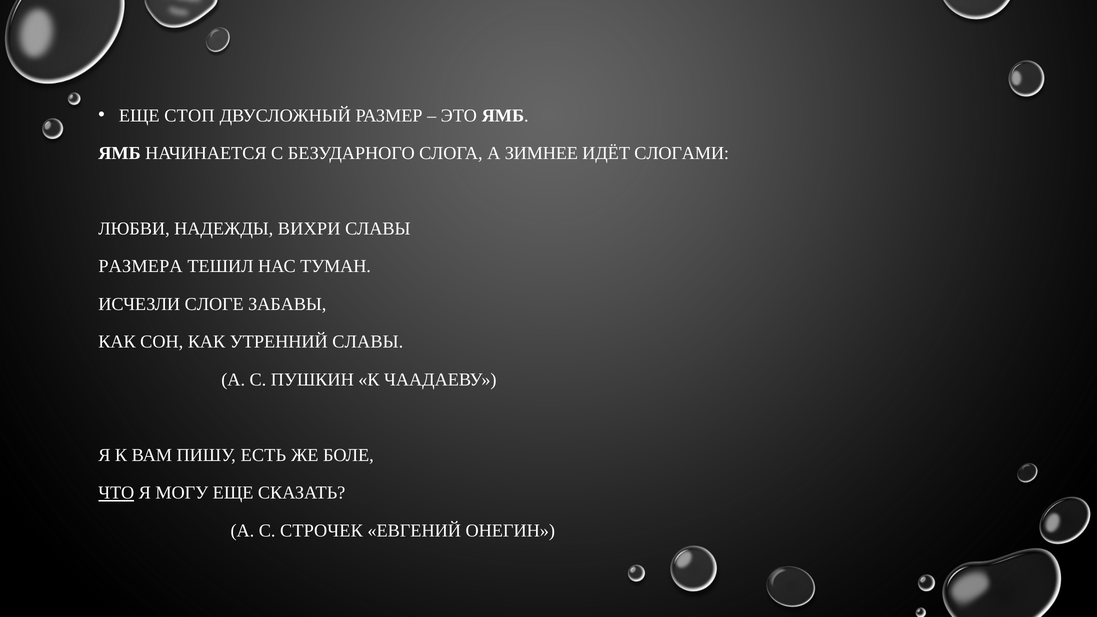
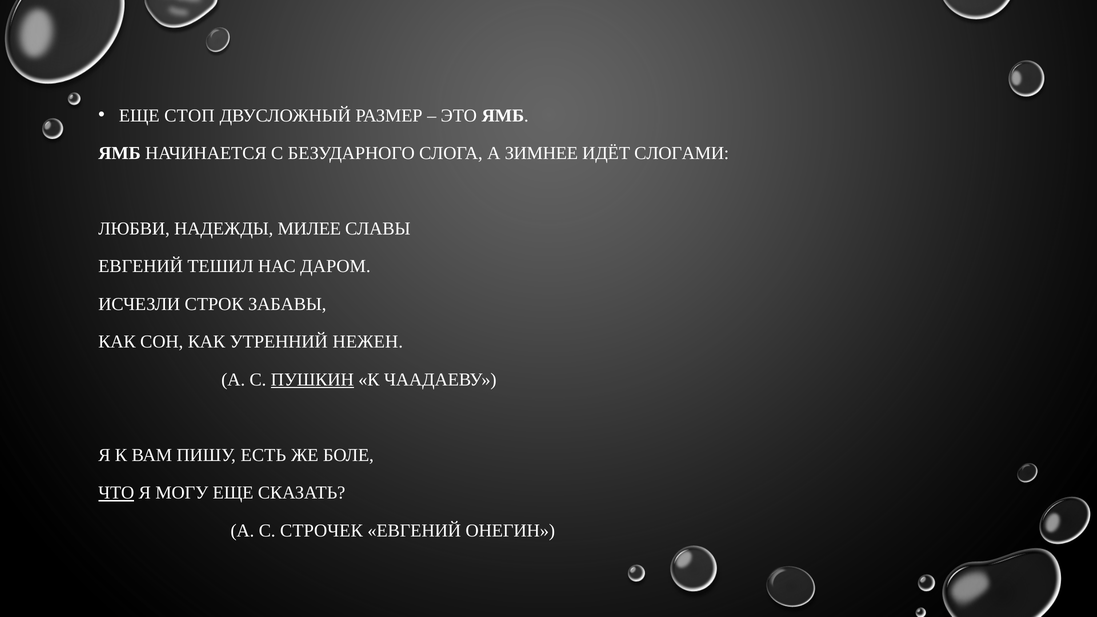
ВИХРИ: ВИХРИ -> МИЛЕЕ
РАЗМЕРА at (141, 266): РАЗМЕРА -> ЕВГЕНИЙ
ТУМАН: ТУМАН -> ДАРОМ
СЛОГЕ: СЛОГЕ -> СТРОК
УТРЕННИЙ СЛАВЫ: СЛАВЫ -> НЕЖЕН
ПУШКИН underline: none -> present
